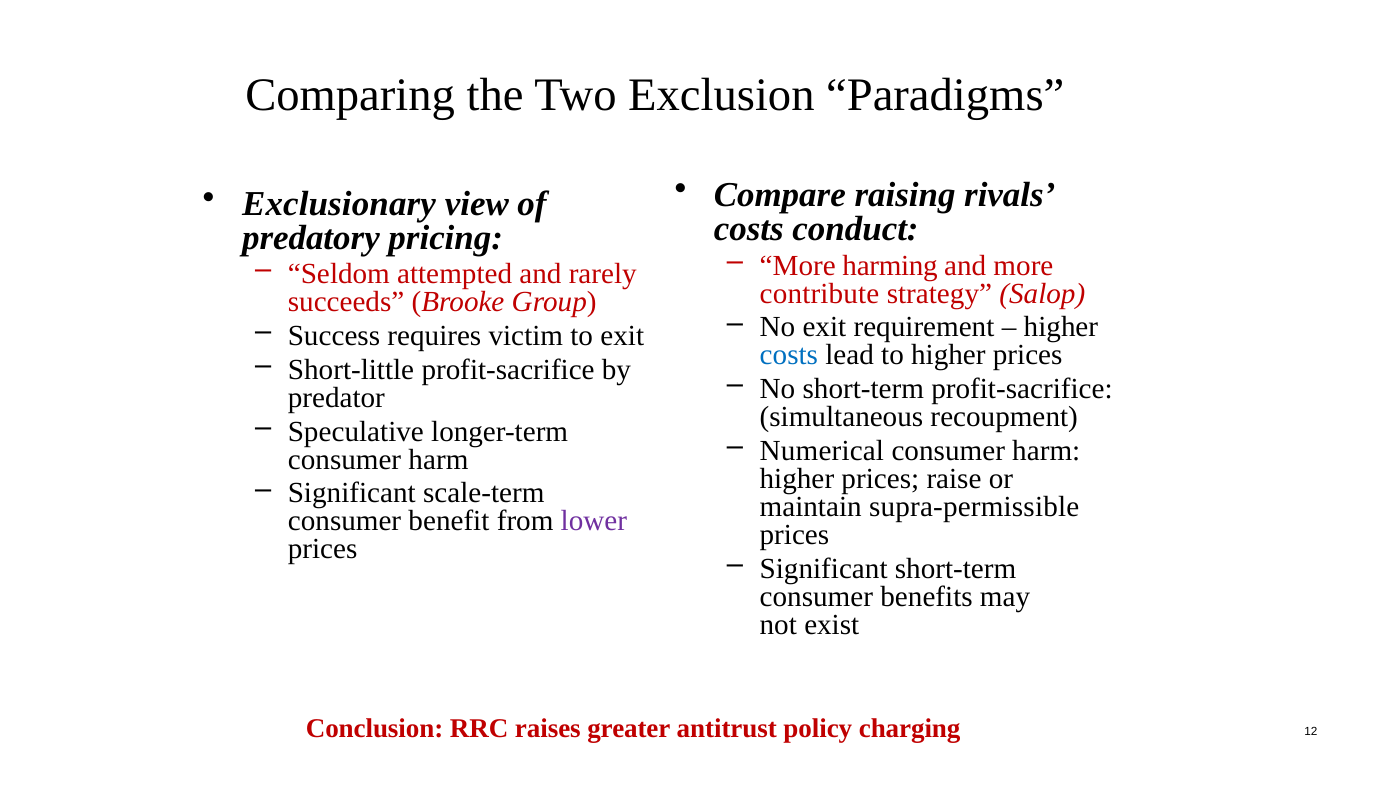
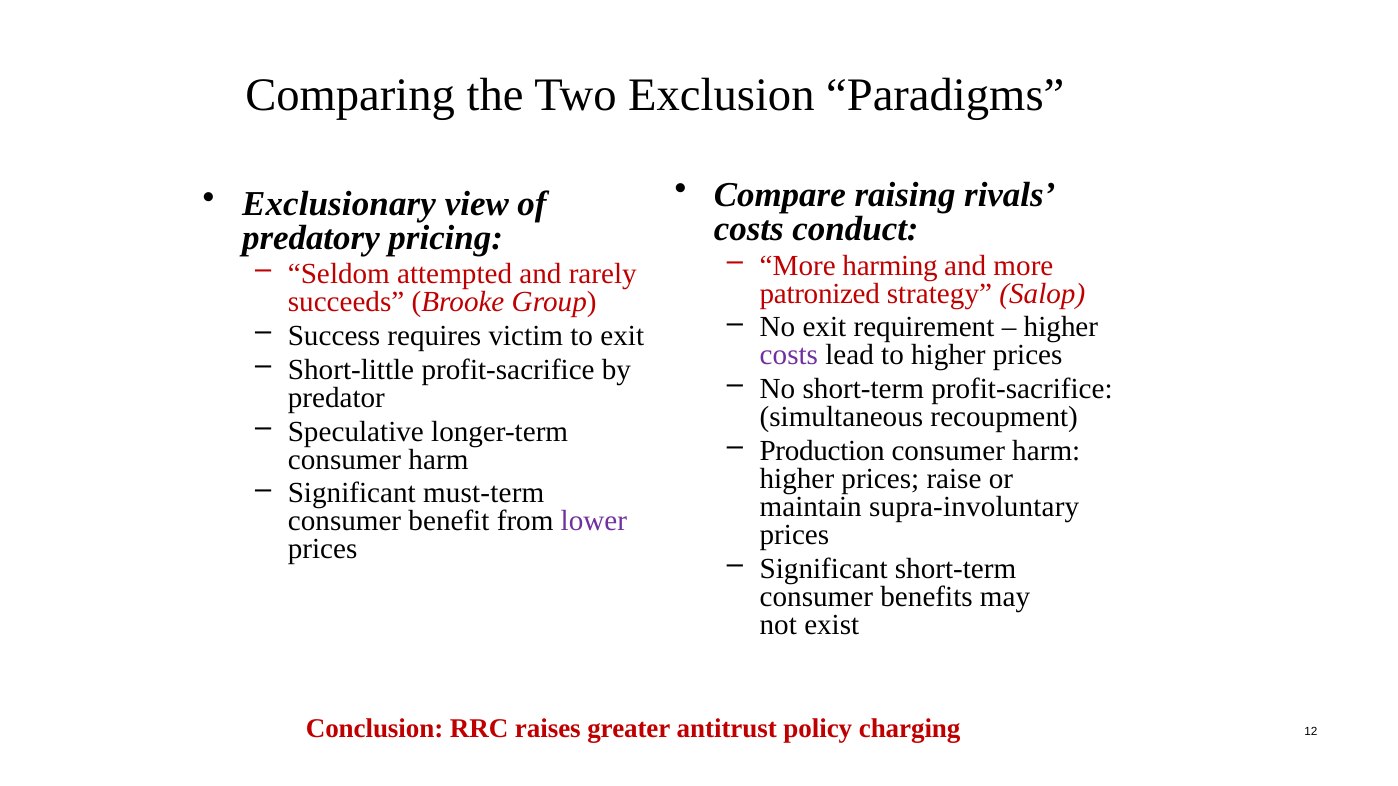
contribute: contribute -> patronized
costs at (789, 355) colour: blue -> purple
Numerical: Numerical -> Production
scale-term: scale-term -> must-term
supra-permissible: supra-permissible -> supra-involuntary
